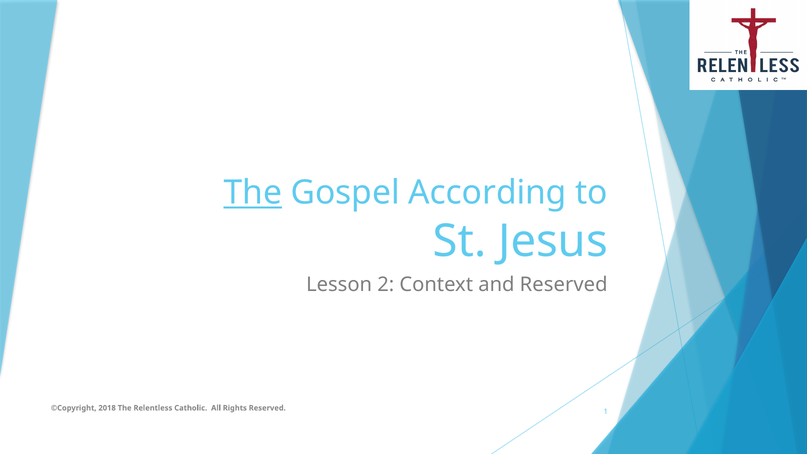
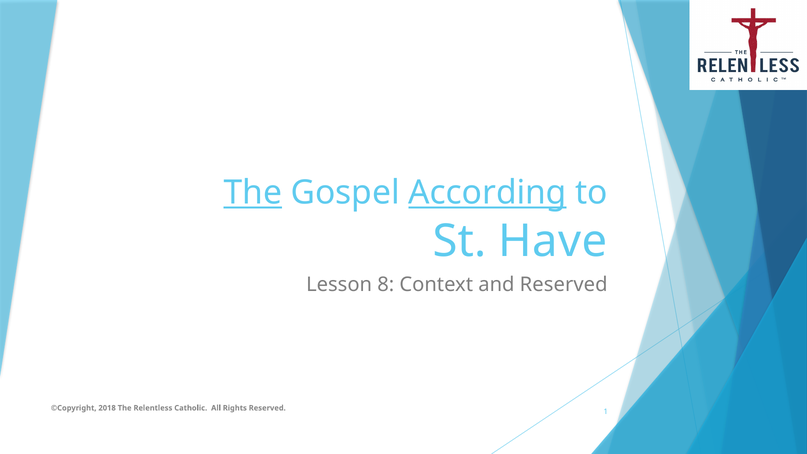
According underline: none -> present
Jesus: Jesus -> Have
2: 2 -> 8
